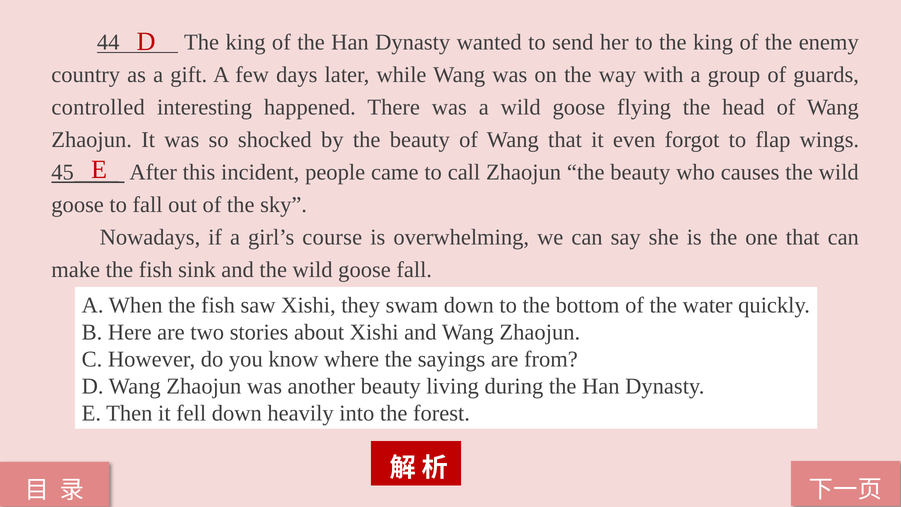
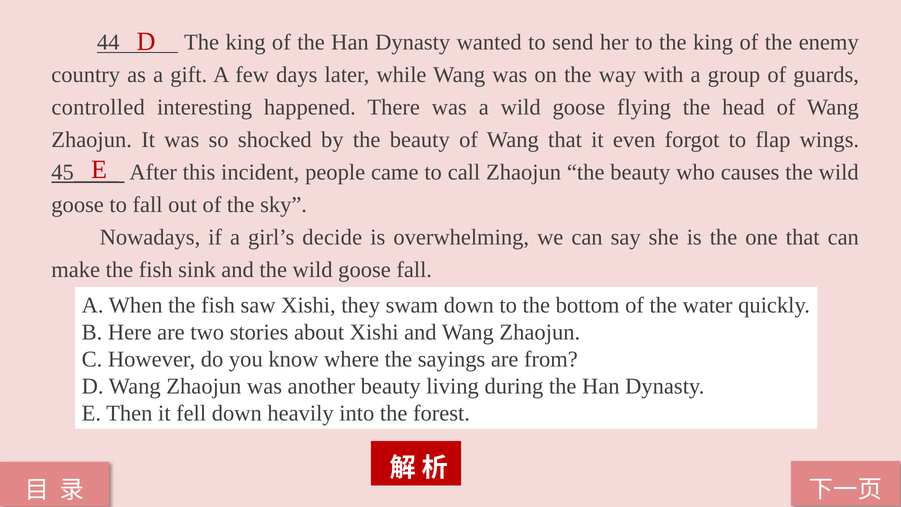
course: course -> decide
